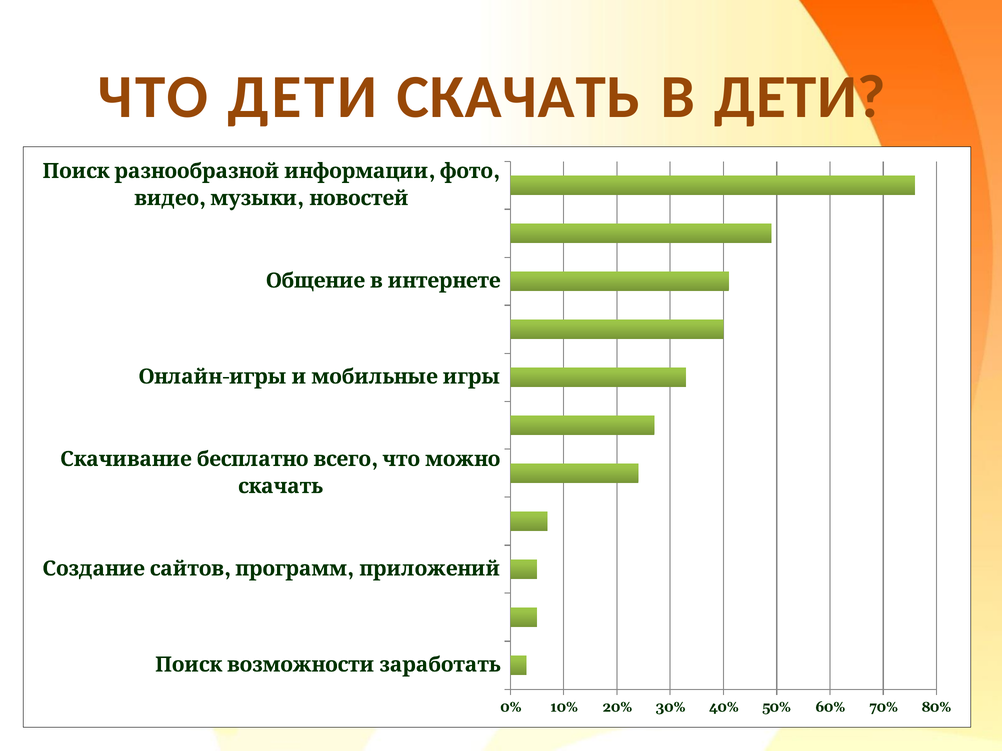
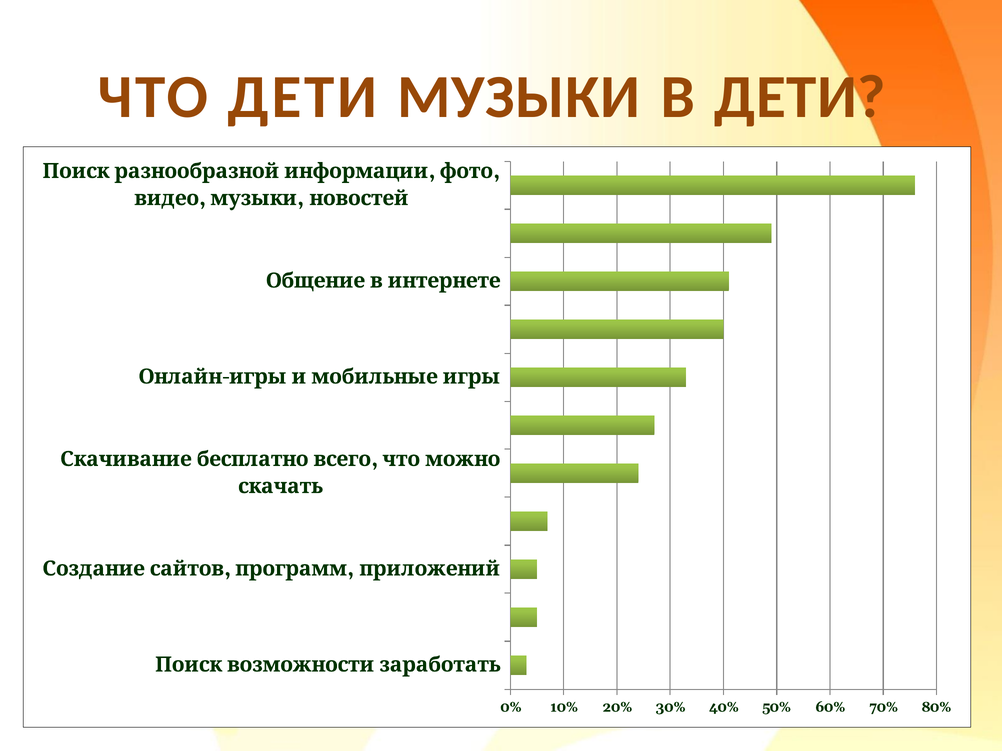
ДЕТИ СКАЧАТЬ: СКАЧАТЬ -> МУЗЫКИ
